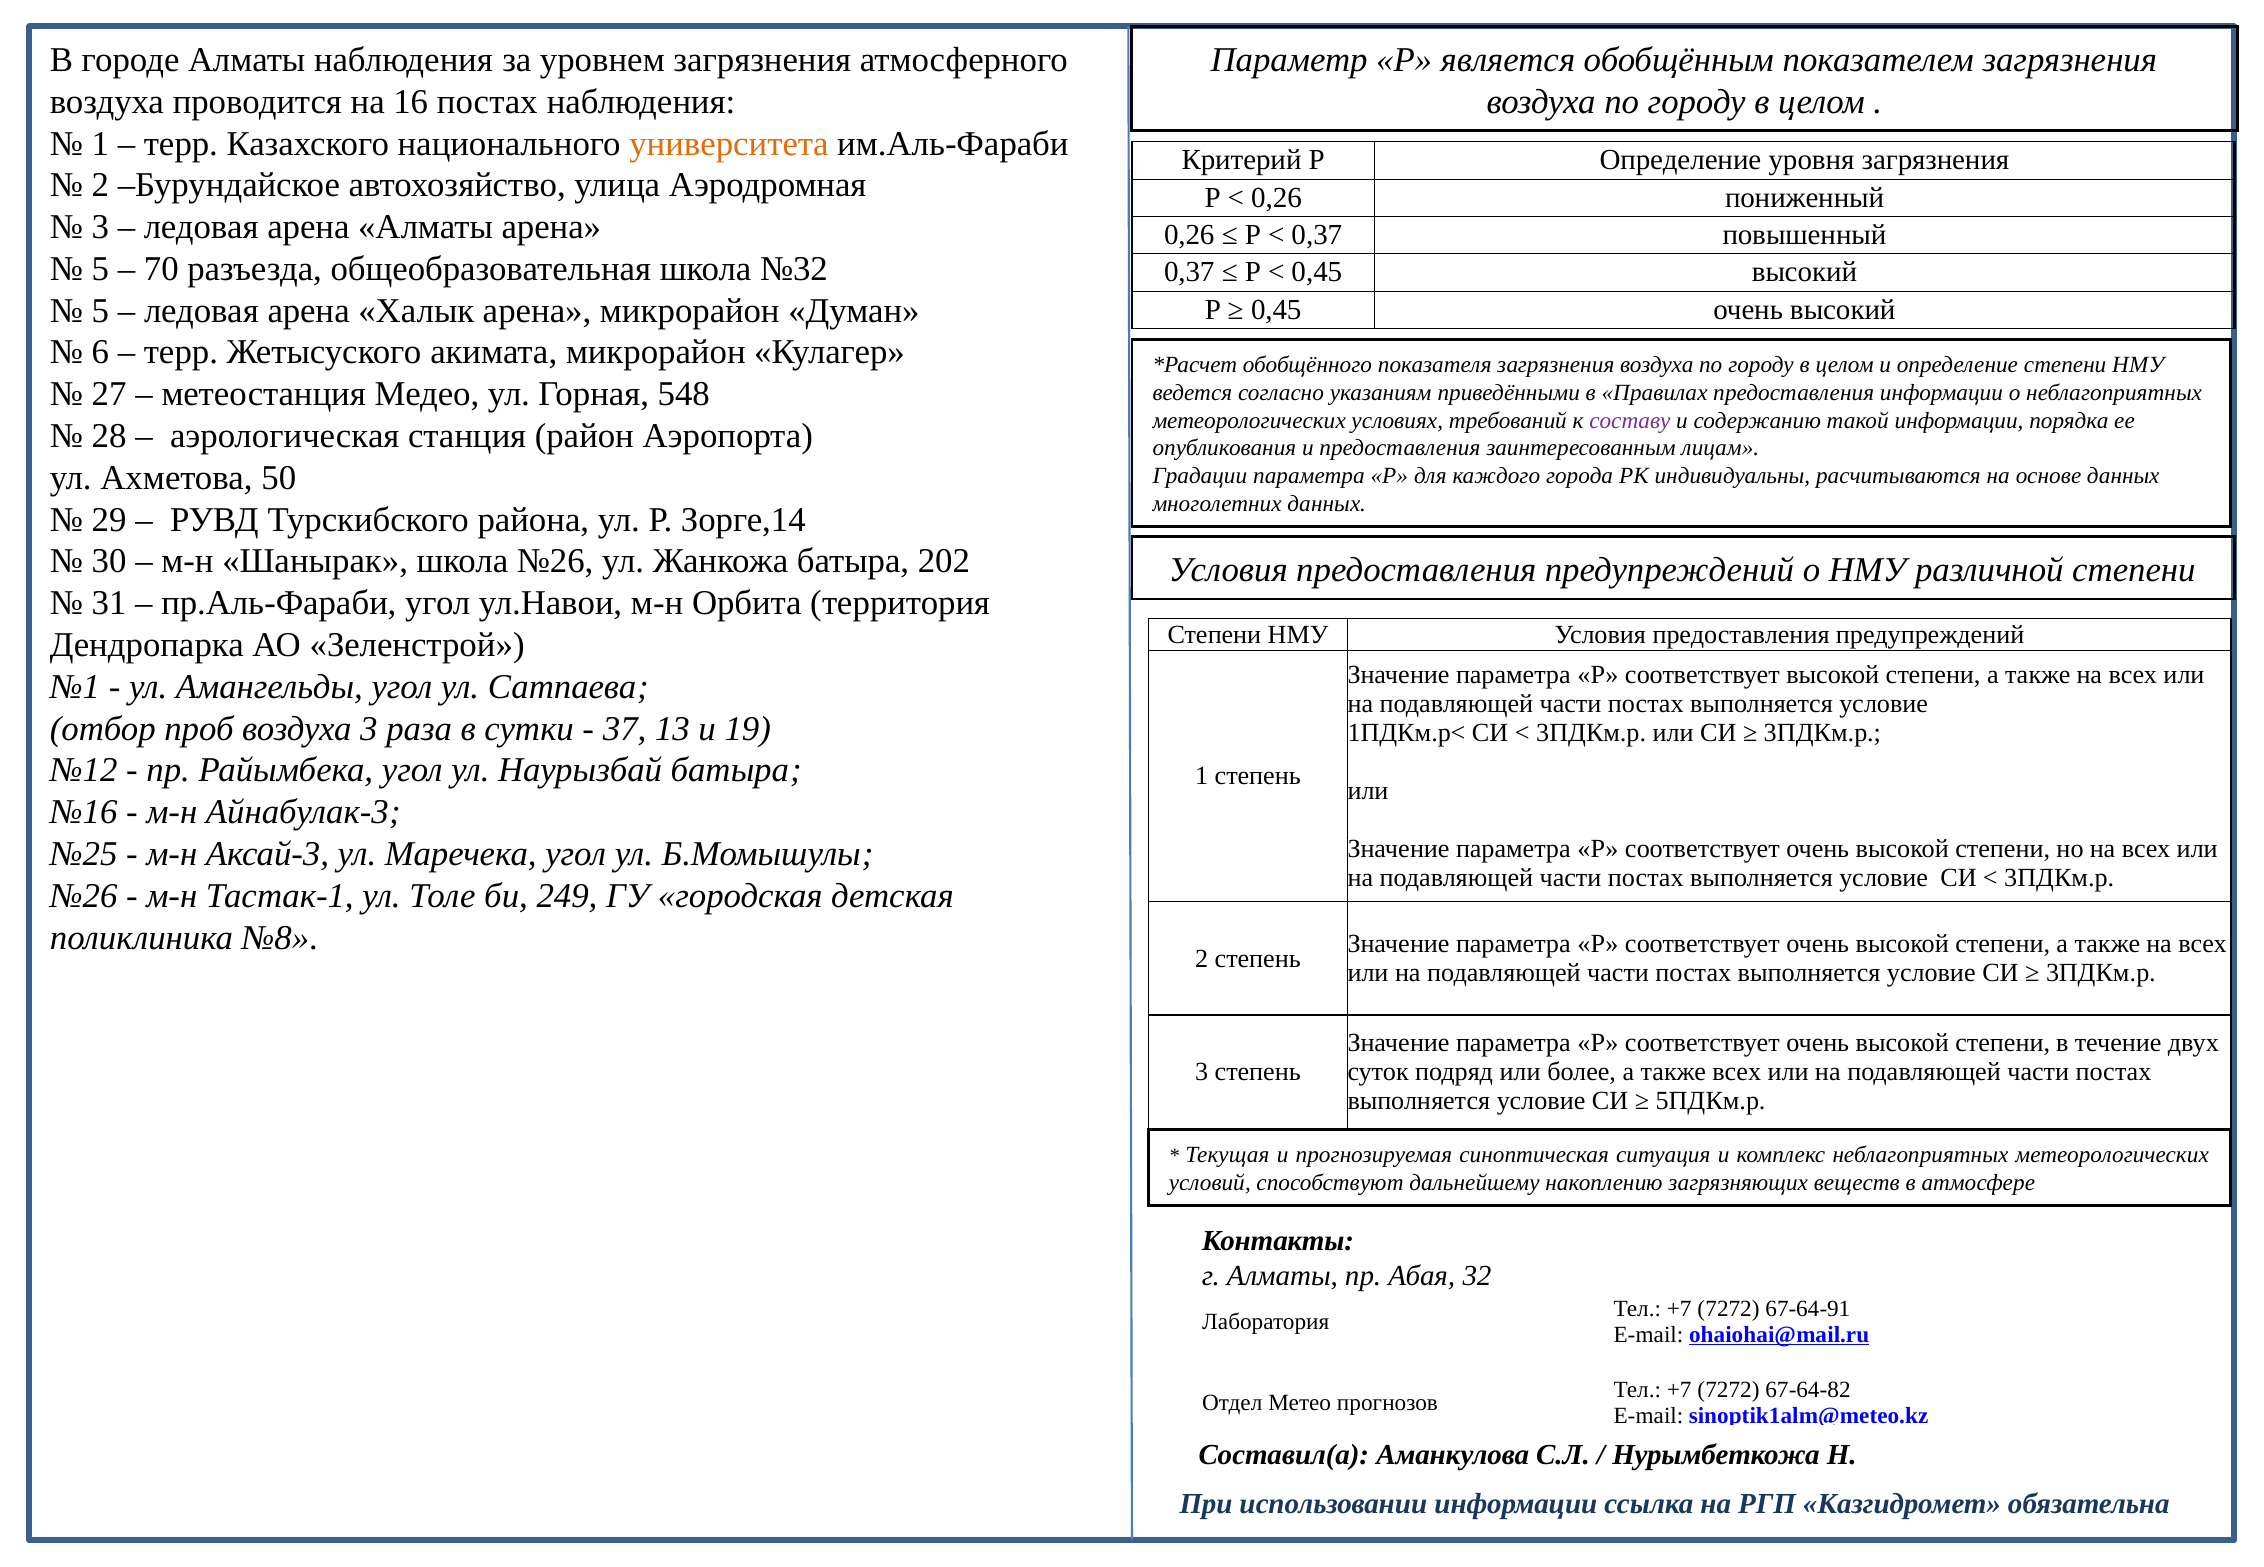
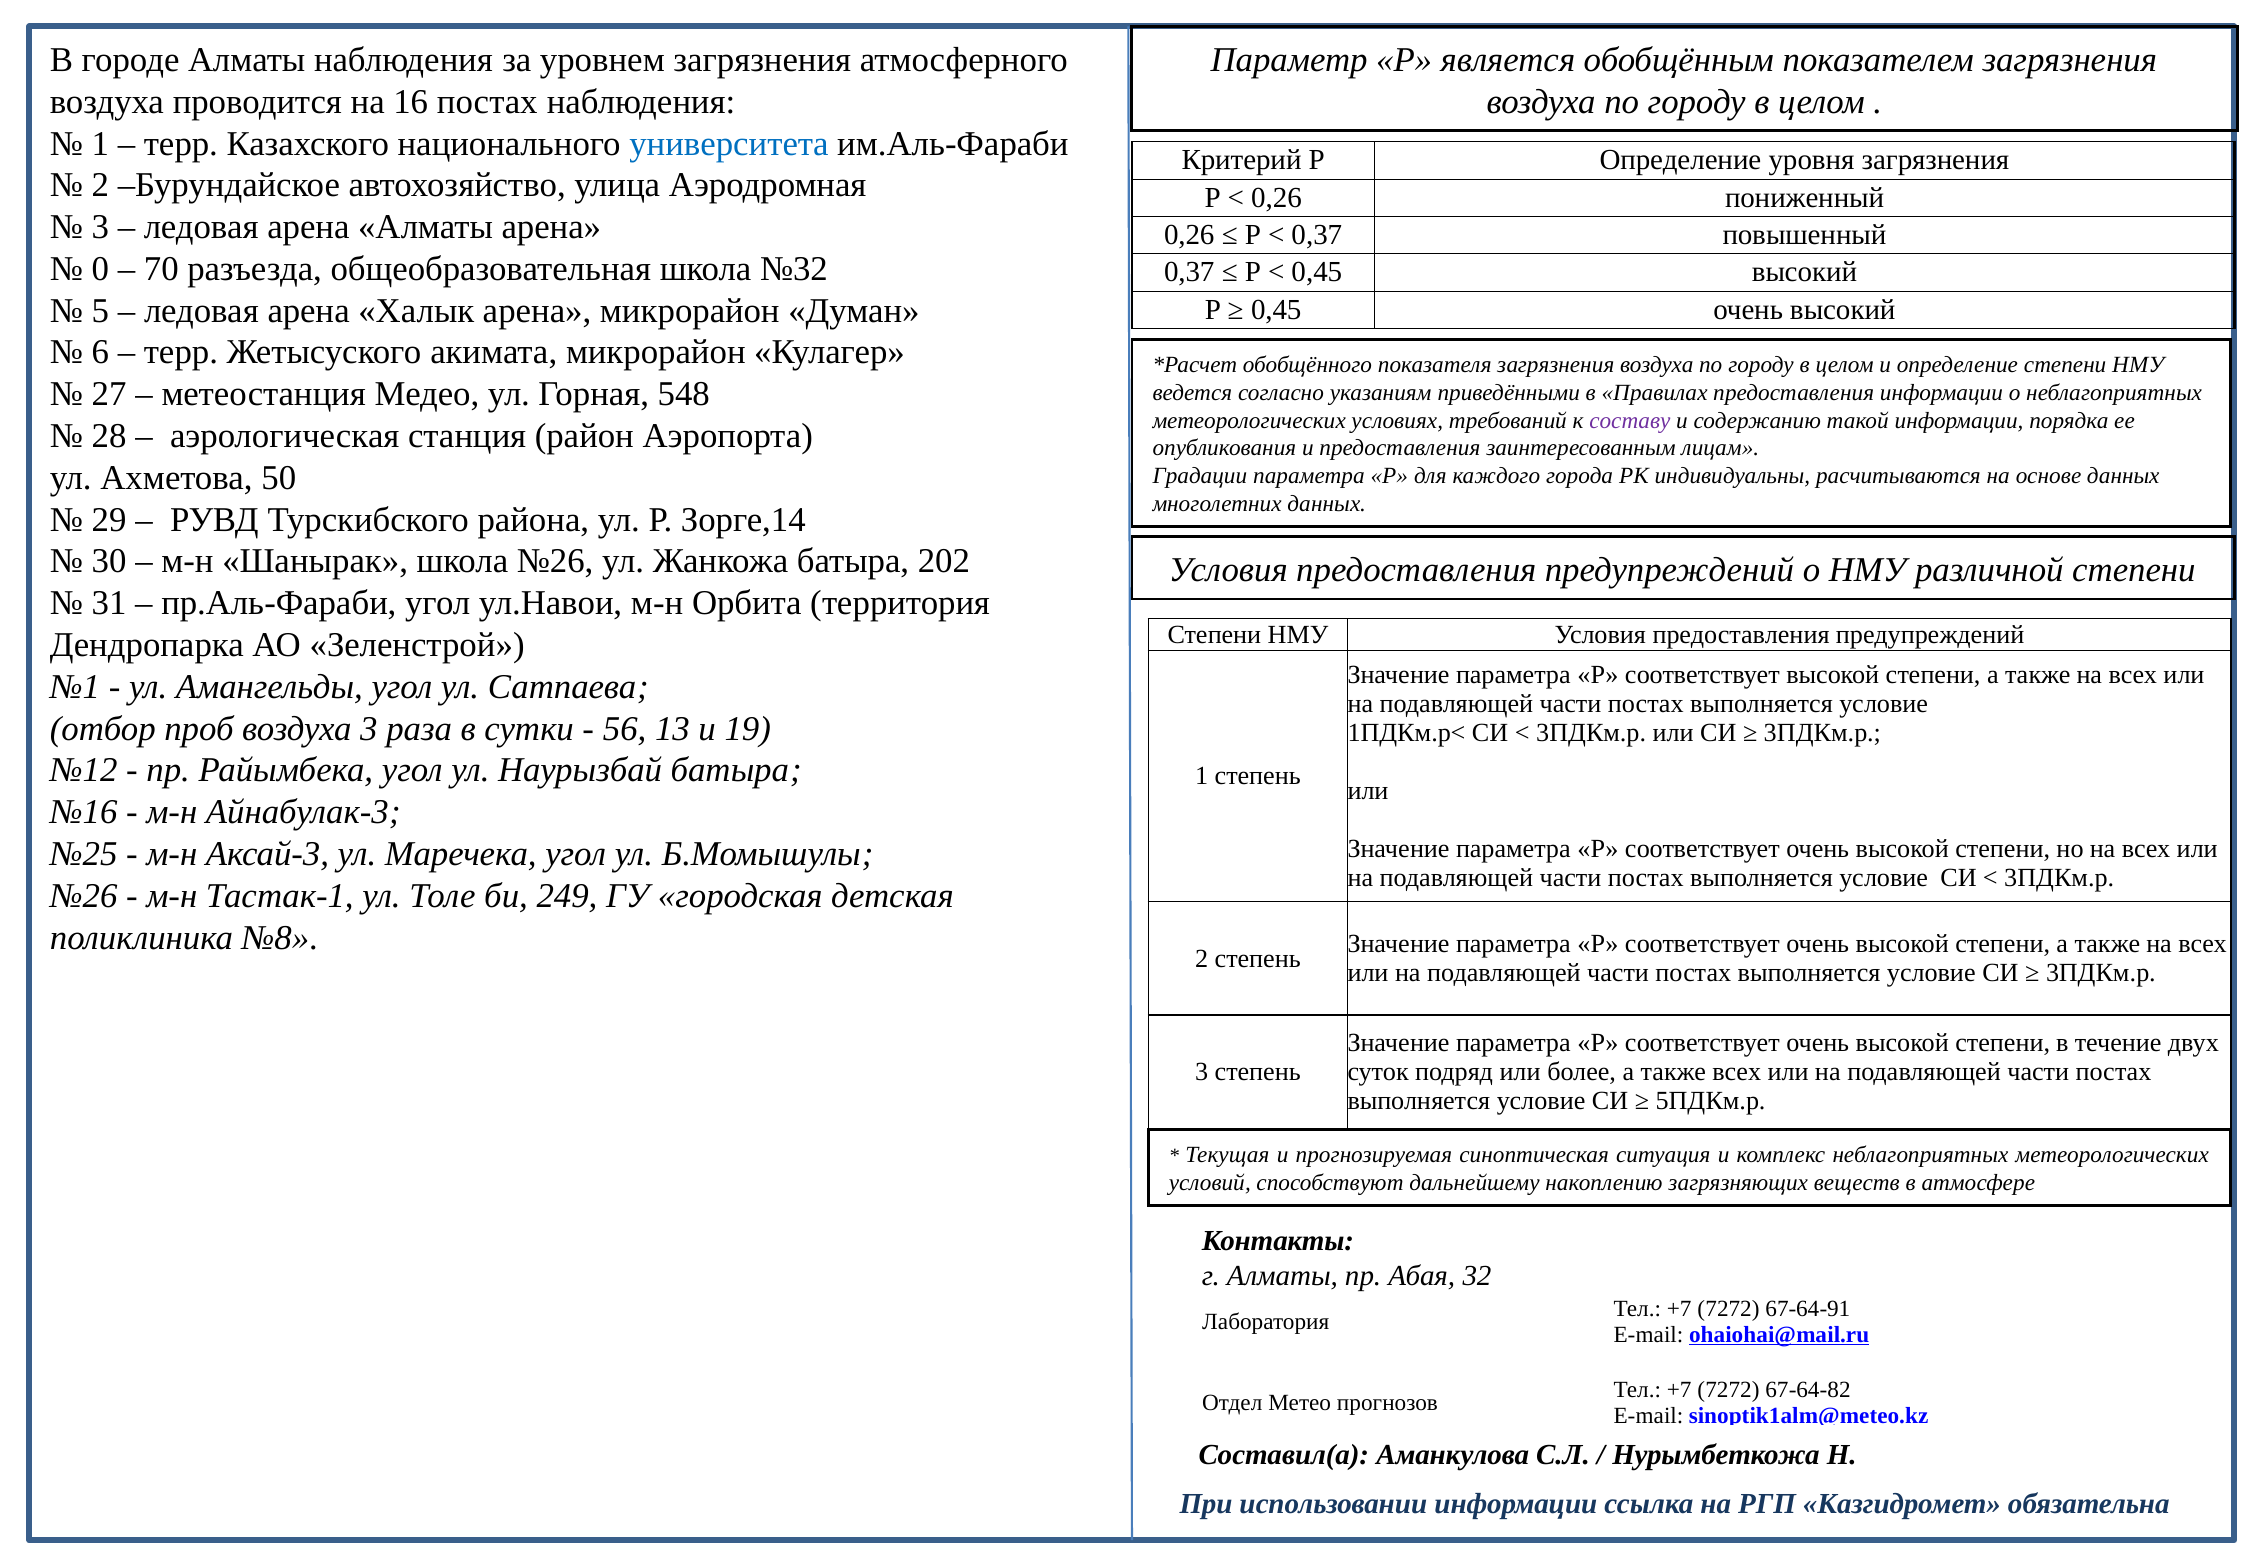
университета colour: orange -> blue
5 at (100, 269): 5 -> 0
37: 37 -> 56
